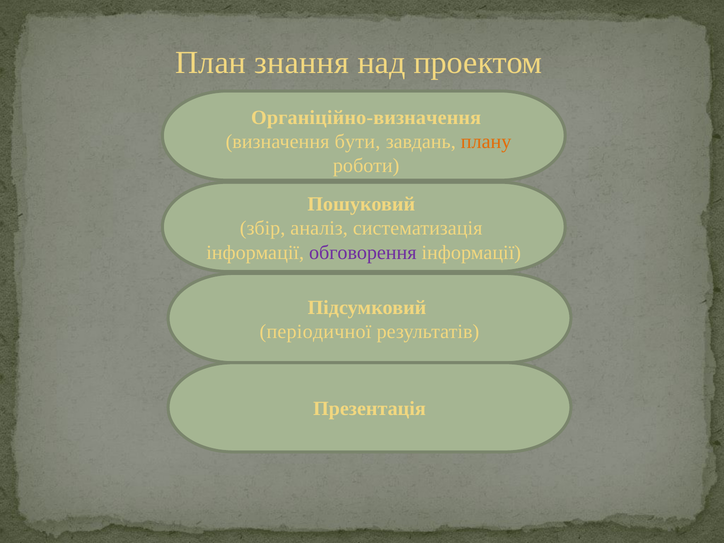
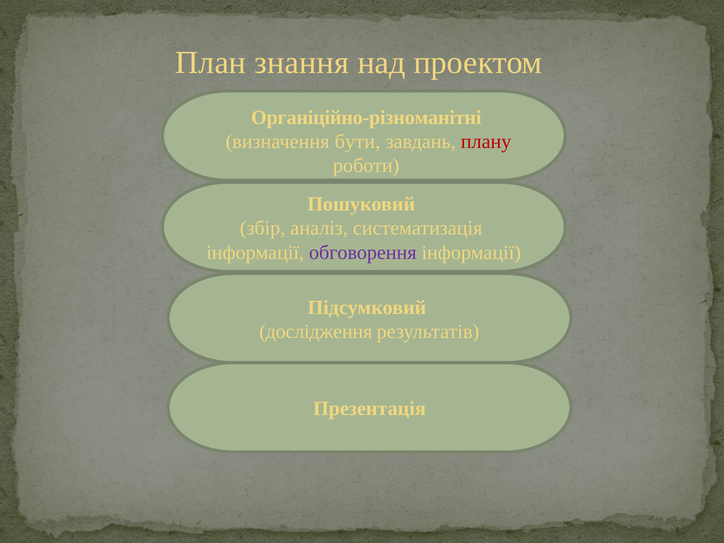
Органіційно-визначення: Органіційно-визначення -> Органіційно-різноманітні
плану colour: orange -> red
періодичної: періодичної -> дослідження
